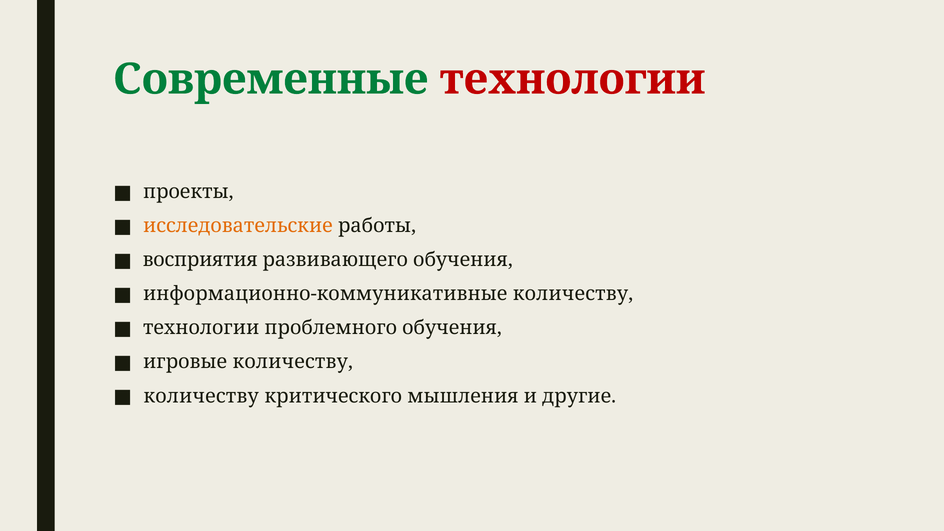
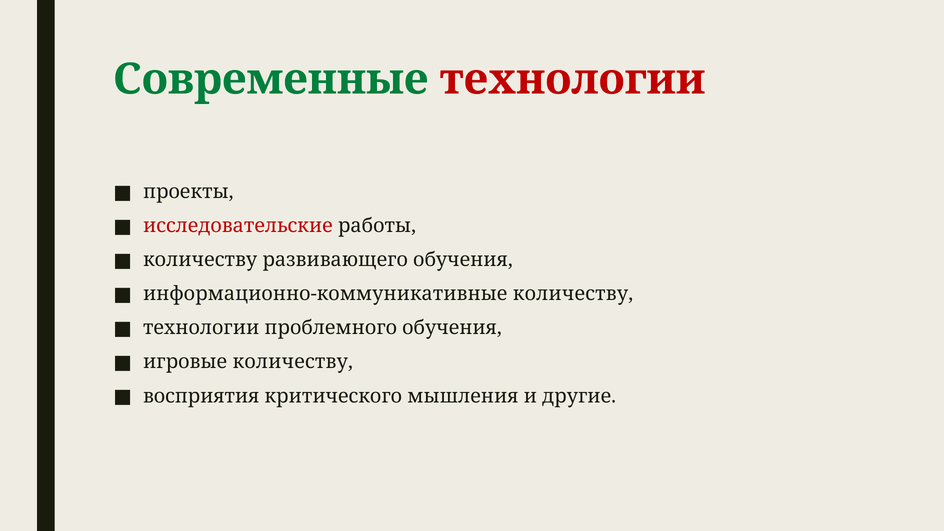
исследовательские colour: orange -> red
восприятия at (200, 260): восприятия -> количеству
количеству at (201, 396): количеству -> восприятия
